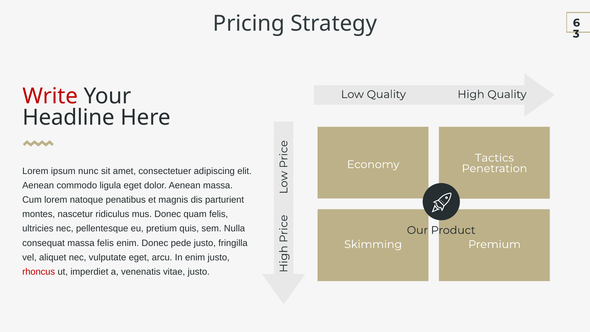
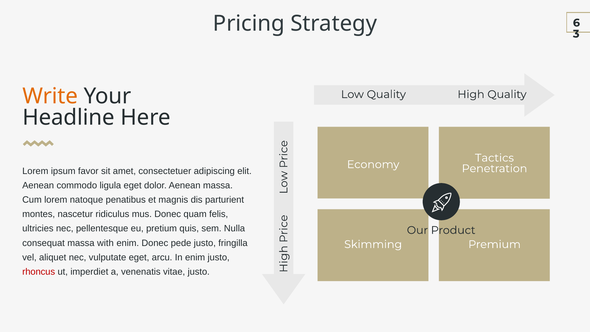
Write colour: red -> orange
nunc: nunc -> favor
massa felis: felis -> with
